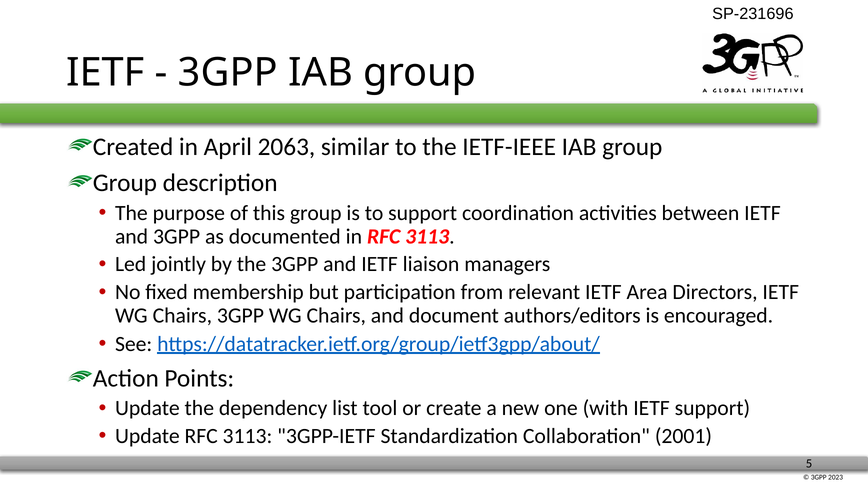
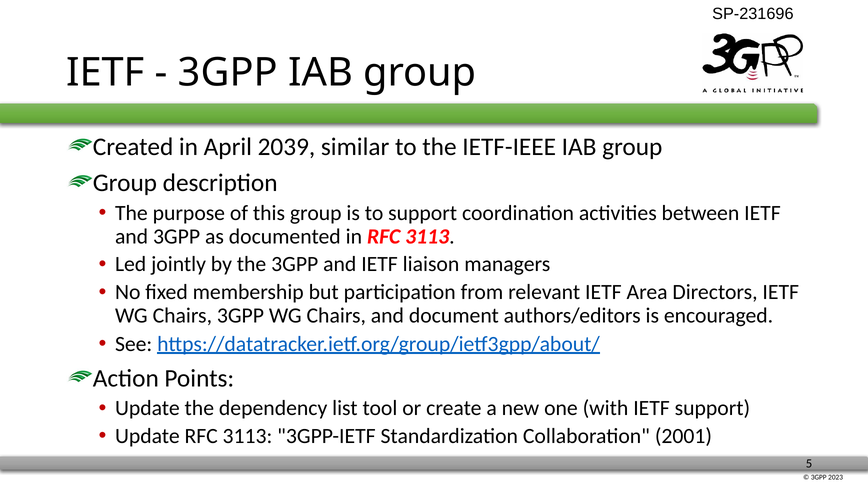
2063: 2063 -> 2039
